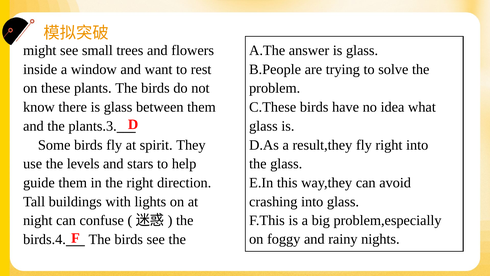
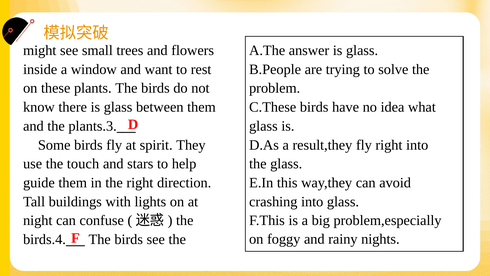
levels: levels -> touch
